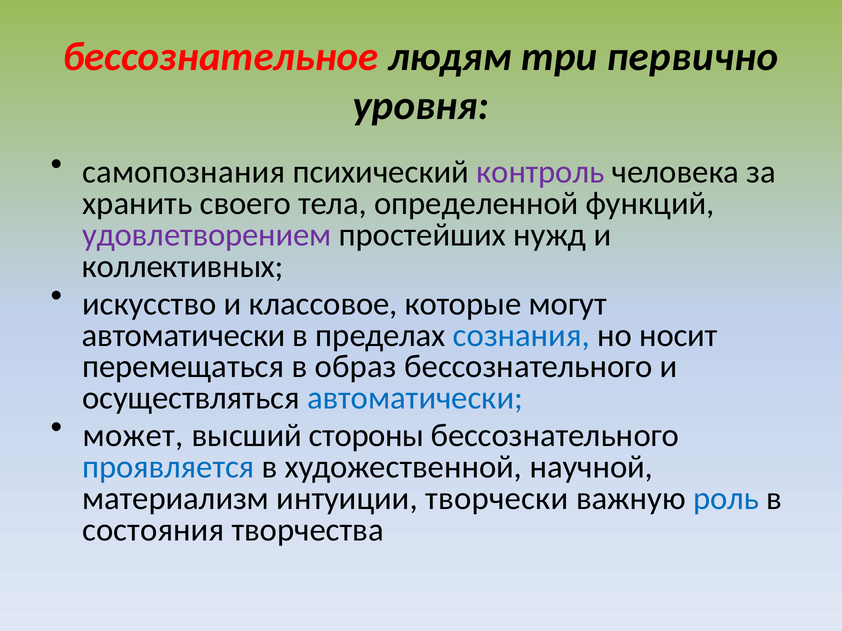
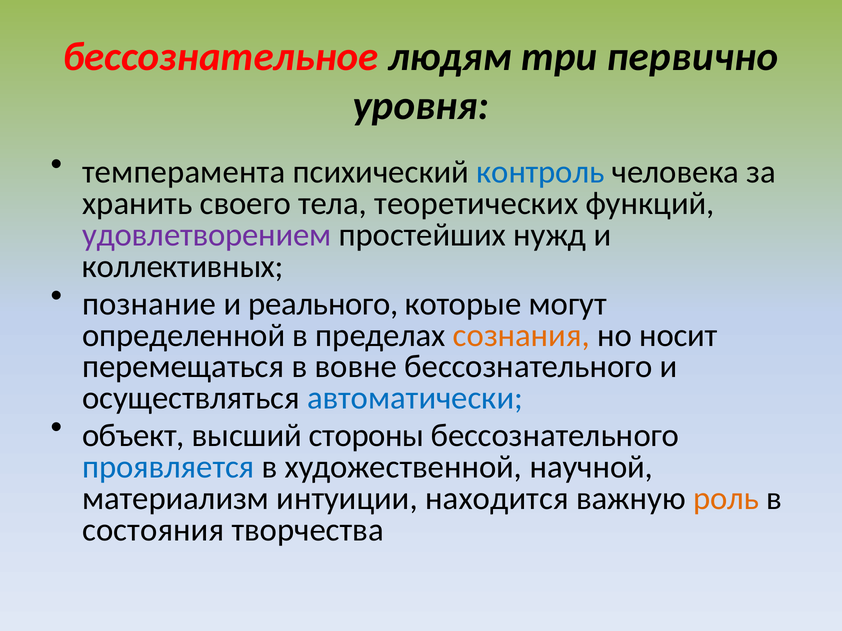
самопознания: самопознания -> темперамента
контроль colour: purple -> blue
определенной: определенной -> теоретических
искусство: искусство -> познание
классовое: классовое -> реального
автоматически at (184, 335): автоматически -> определенной
сознания colour: blue -> orange
образ: образ -> вовне
может: может -> объект
творчески: творчески -> находится
роль colour: blue -> orange
